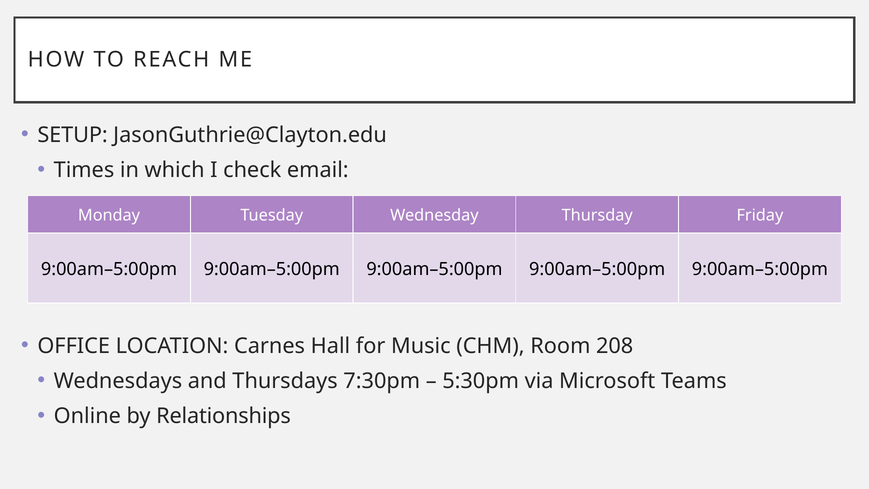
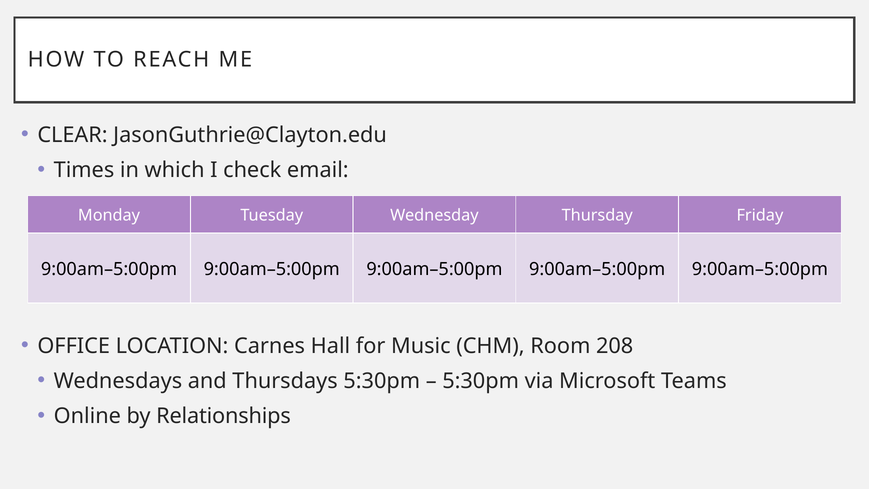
SETUP: SETUP -> CLEAR
Thursdays 7:30pm: 7:30pm -> 5:30pm
